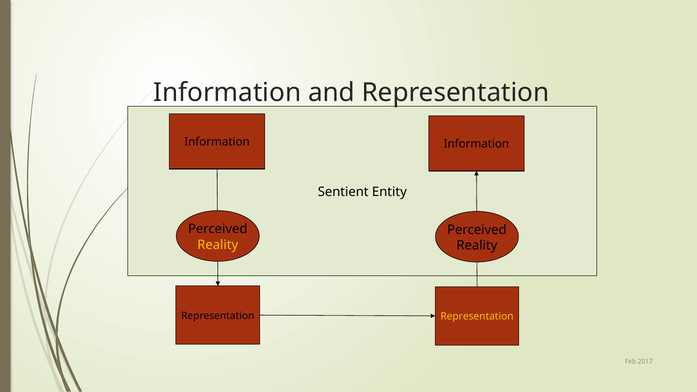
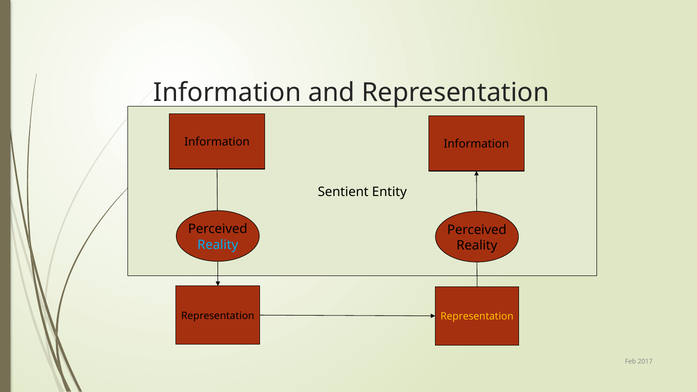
Reality at (218, 245) colour: yellow -> light blue
